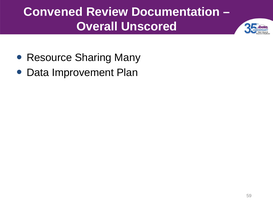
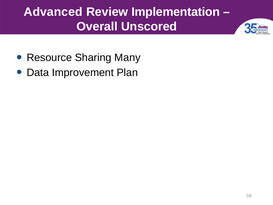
Convened: Convened -> Advanced
Documentation: Documentation -> Implementation
